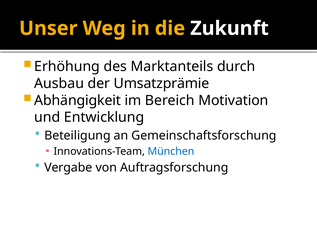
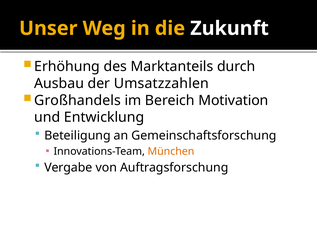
Umsatzprämie: Umsatzprämie -> Umsatzzahlen
Abhängigkeit: Abhängigkeit -> Großhandels
München colour: blue -> orange
